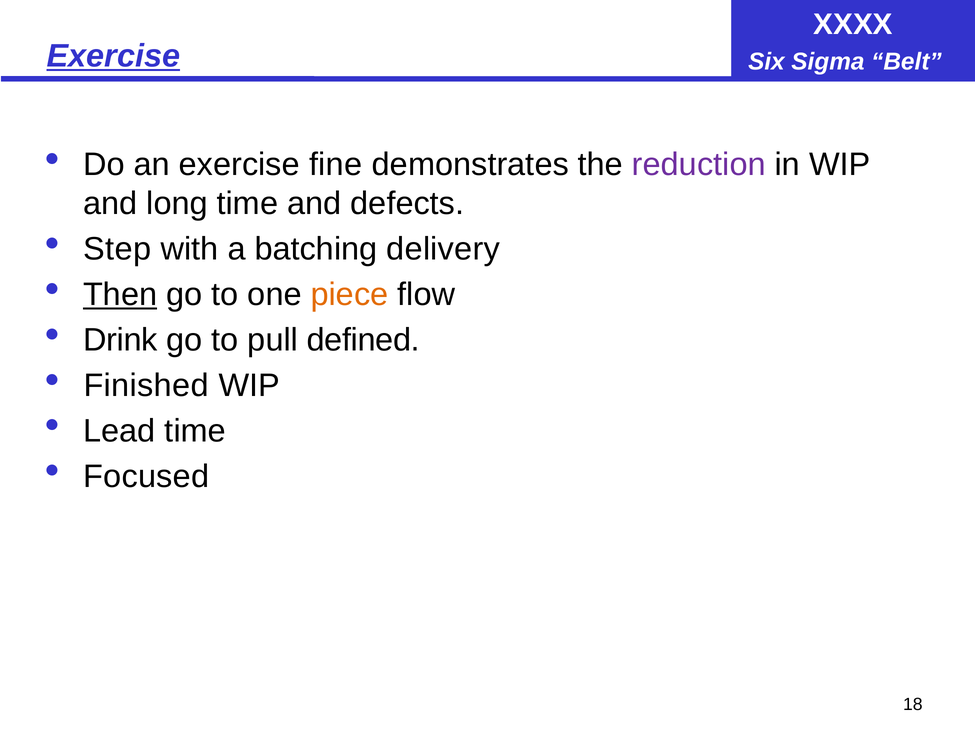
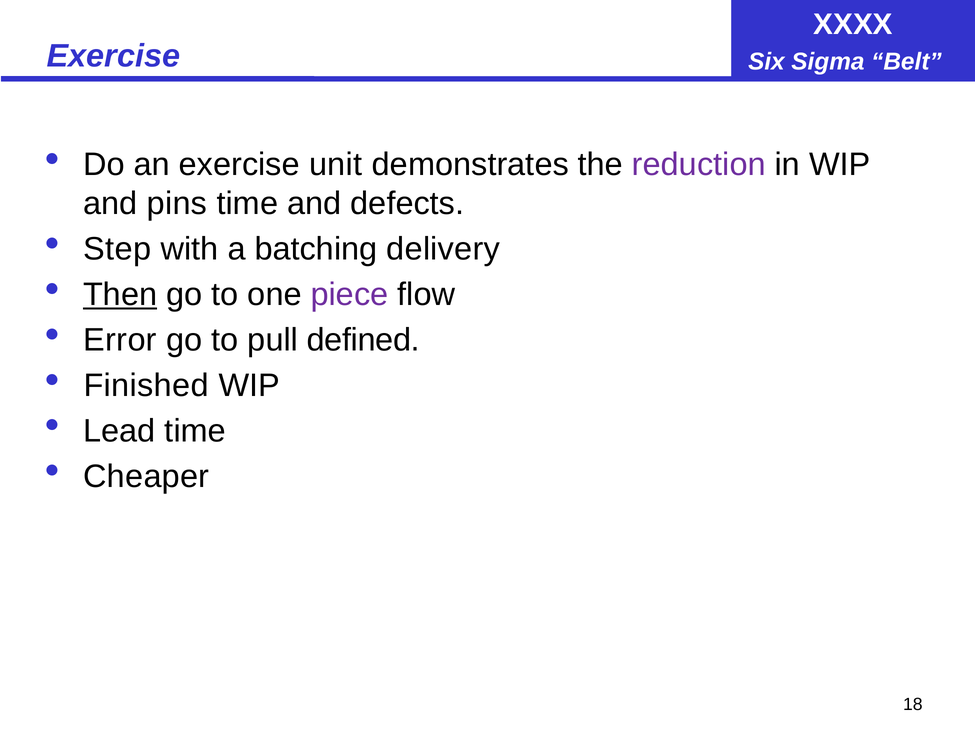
Exercise at (113, 56) underline: present -> none
fine: fine -> unit
long: long -> pins
piece colour: orange -> purple
Drink: Drink -> Error
Focused: Focused -> Cheaper
